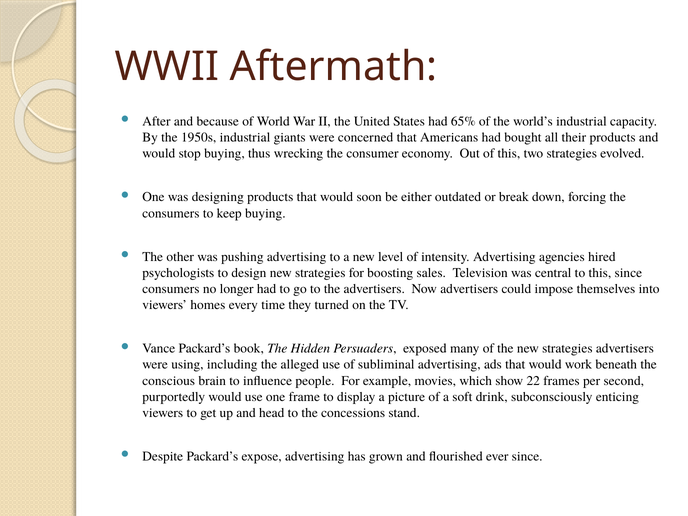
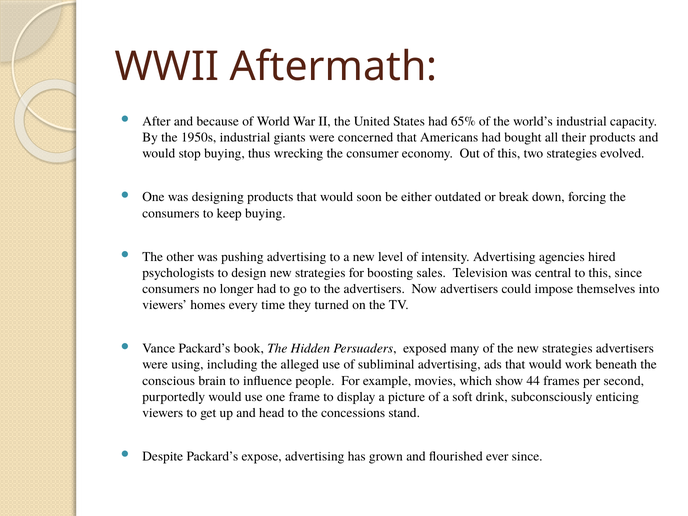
22: 22 -> 44
